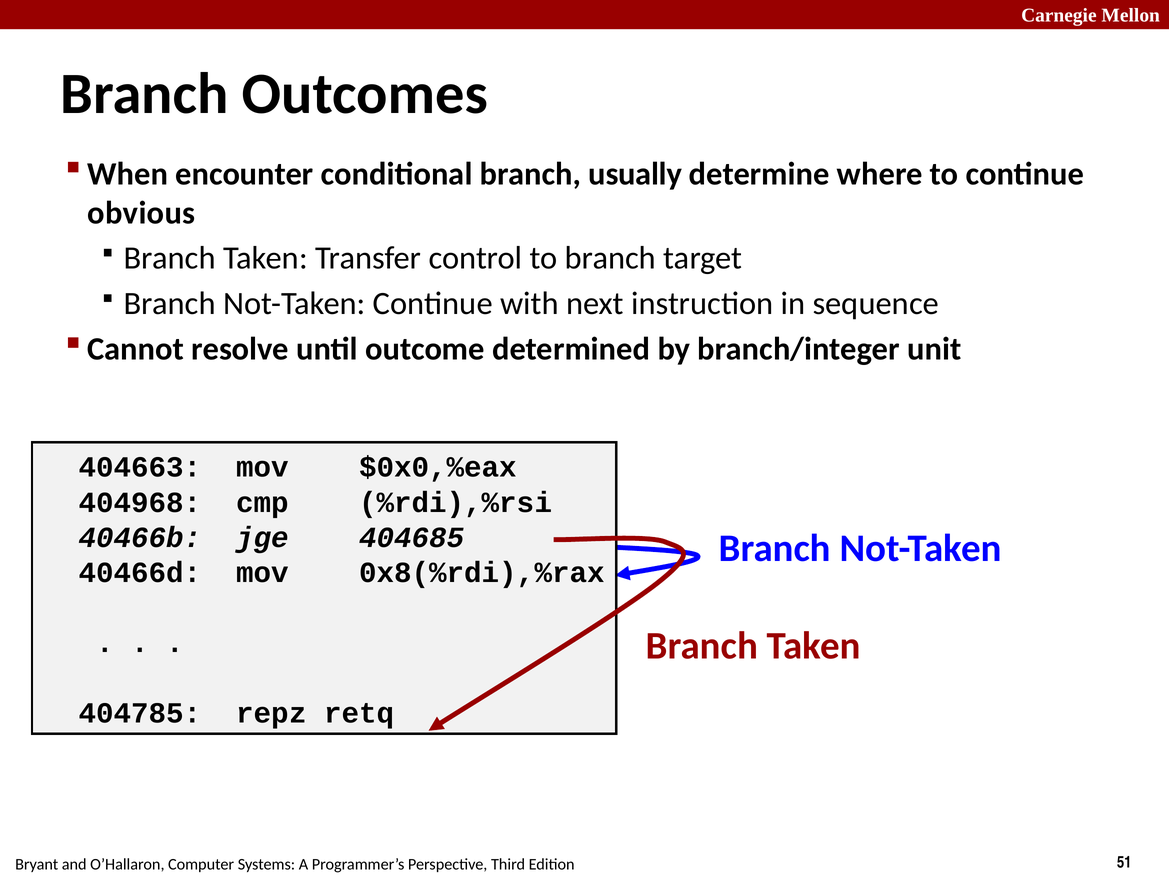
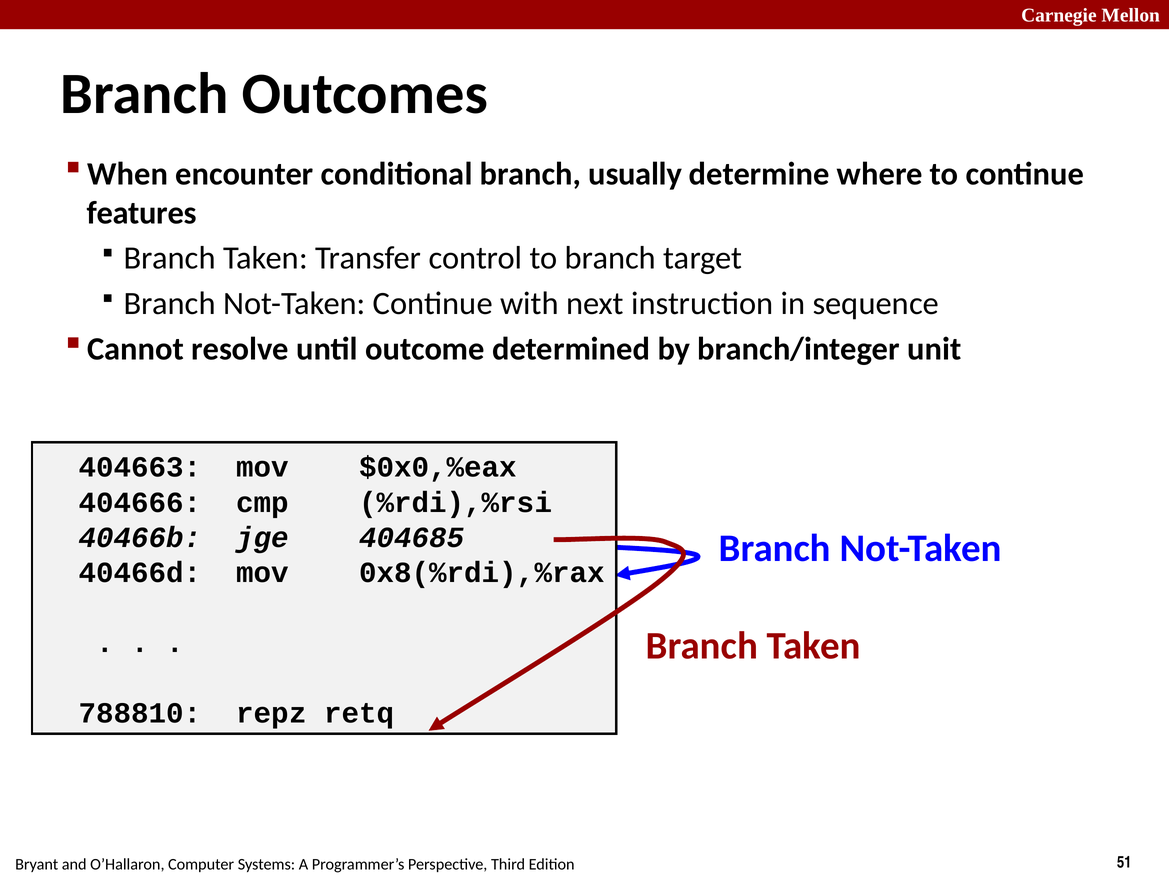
obvious: obvious -> features
404968: 404968 -> 404666
404785: 404785 -> 788810
